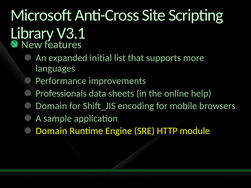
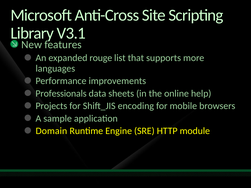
initial: initial -> rouge
Domain at (51, 106): Domain -> Projects
